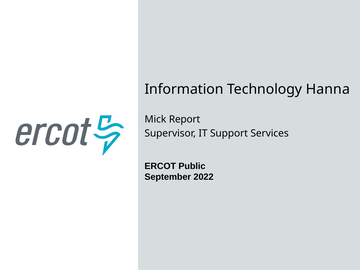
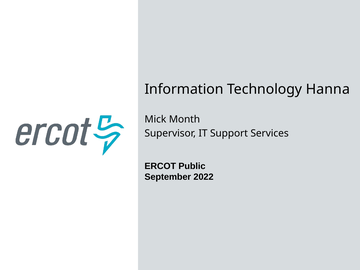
Report: Report -> Month
